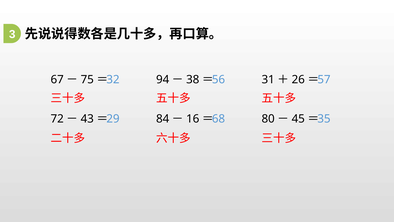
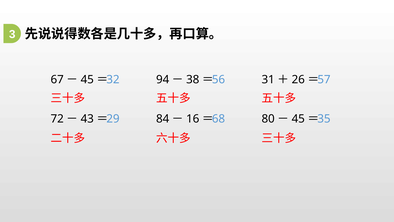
75 at (87, 80): 75 -> 45
